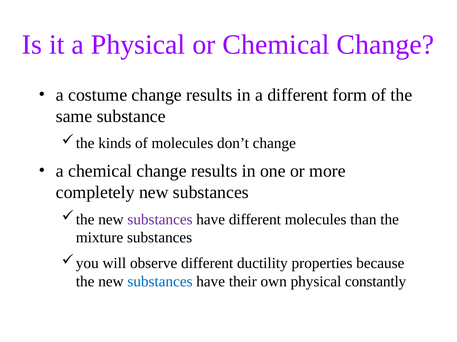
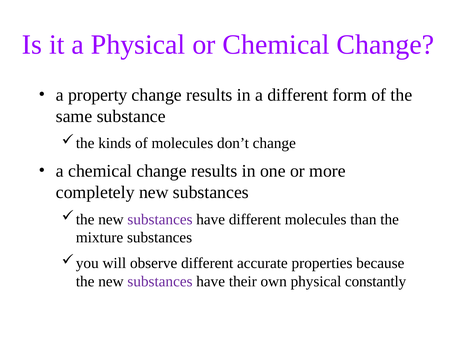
costume: costume -> property
ductility: ductility -> accurate
substances at (160, 282) colour: blue -> purple
